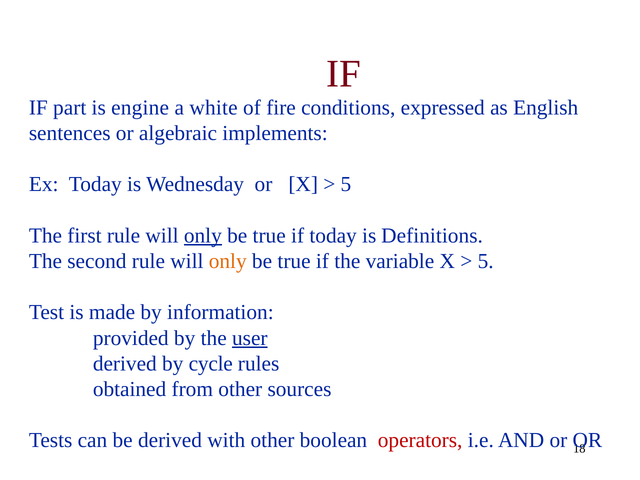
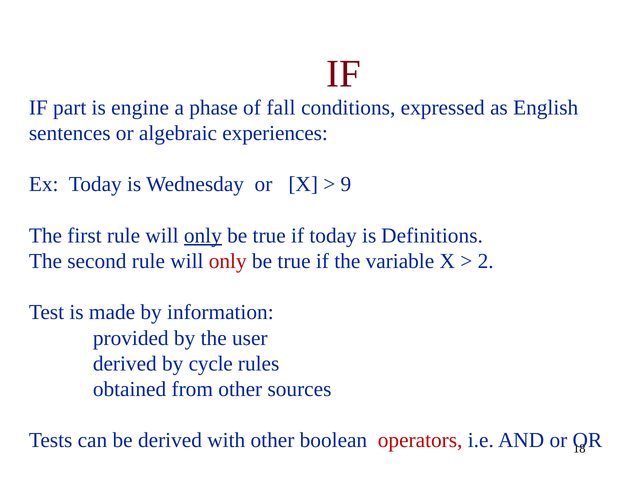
white: white -> phase
fire: fire -> fall
implements: implements -> experiences
5 at (346, 184): 5 -> 9
only at (228, 261) colour: orange -> red
5 at (486, 261): 5 -> 2
user underline: present -> none
